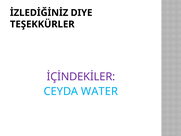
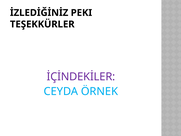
DIYE: DIYE -> PEKI
WATER: WATER -> ÖRNEK
